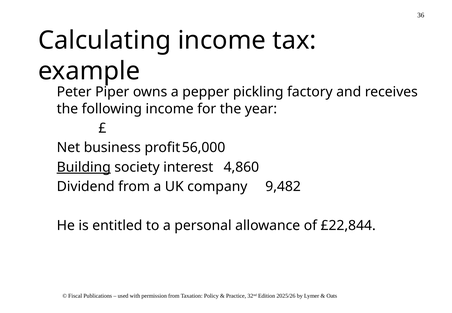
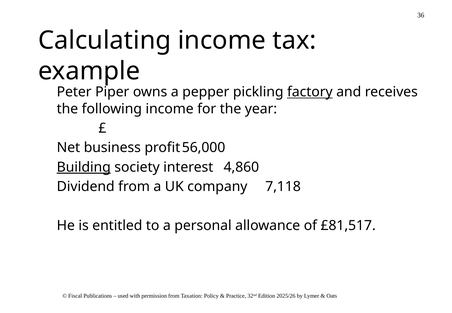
factory underline: none -> present
9,482: 9,482 -> 7,118
£22,844: £22,844 -> £81,517
